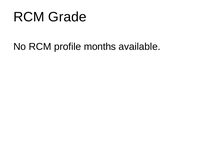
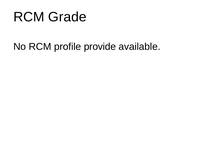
months: months -> provide
